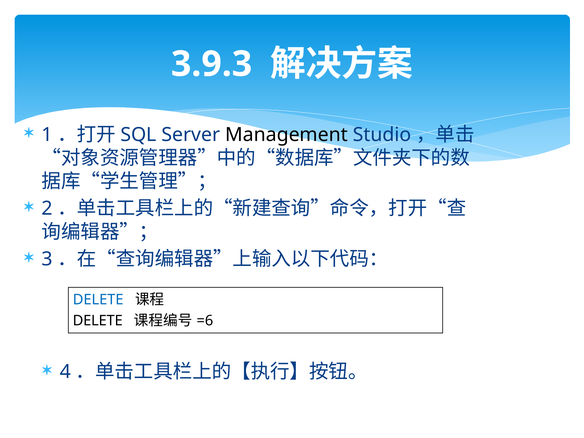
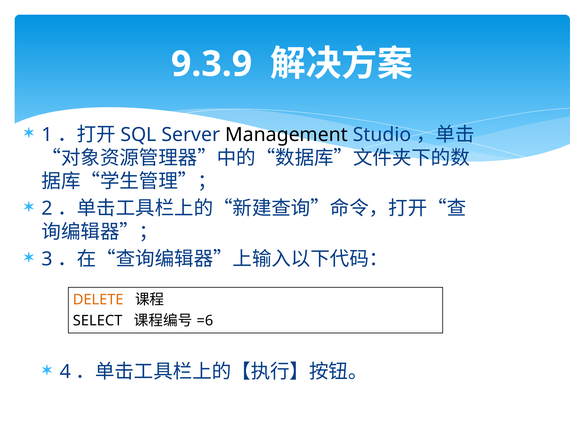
3.9.3: 3.9.3 -> 9.3.9
DELETE at (98, 300) colour: blue -> orange
DELETE at (98, 321): DELETE -> SELECT
